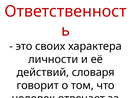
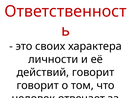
действий словаря: словаря -> говорит
